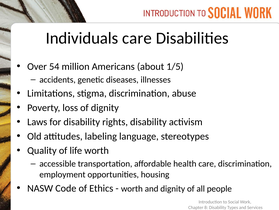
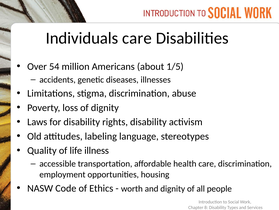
life worth: worth -> illness
